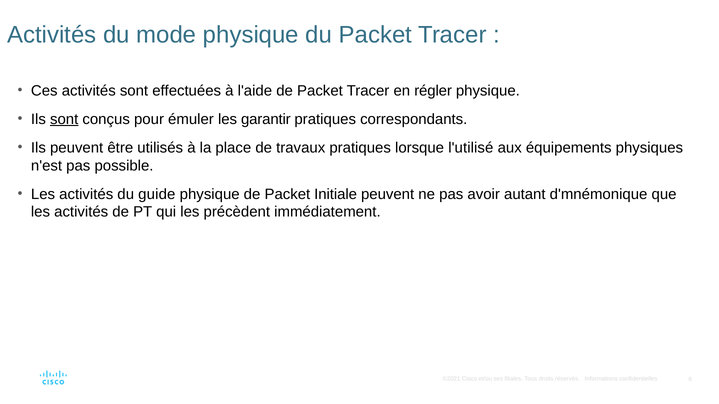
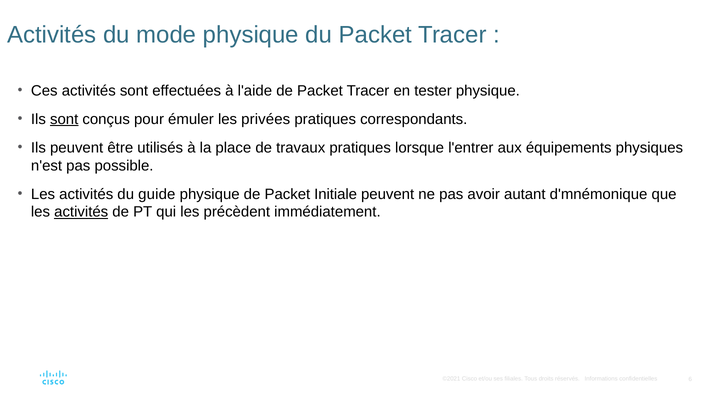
régler: régler -> tester
garantir: garantir -> privées
l'utilisé: l'utilisé -> l'entrer
activités at (81, 212) underline: none -> present
